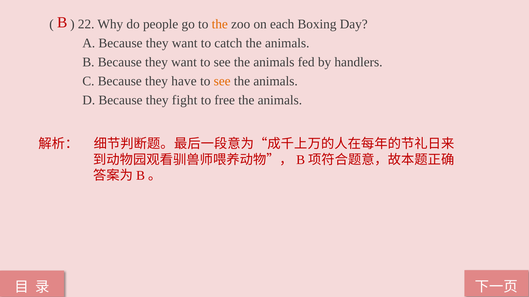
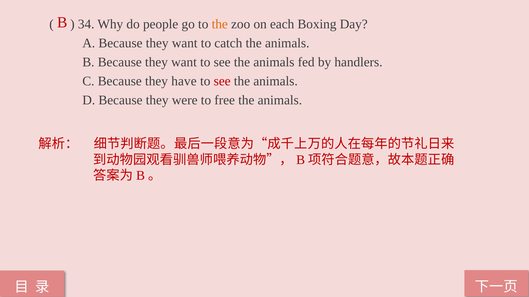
22: 22 -> 34
see at (222, 81) colour: orange -> red
fight: fight -> were
